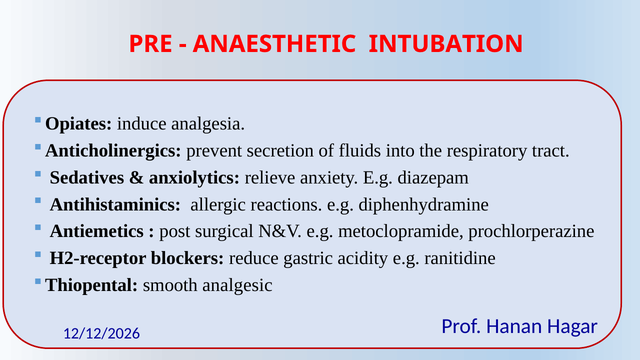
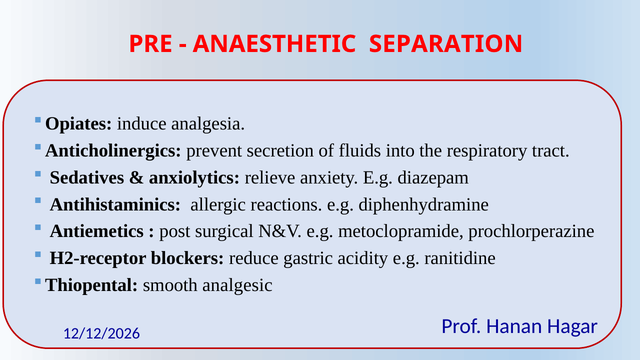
INTUBATION: INTUBATION -> SEPARATION
